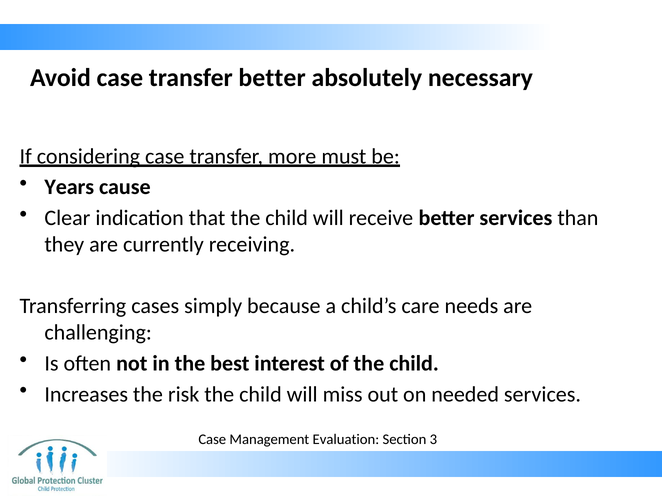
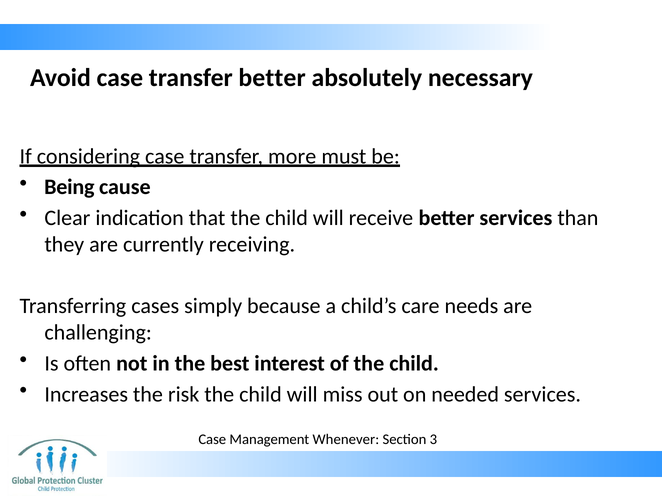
Years: Years -> Being
Evaluation: Evaluation -> Whenever
